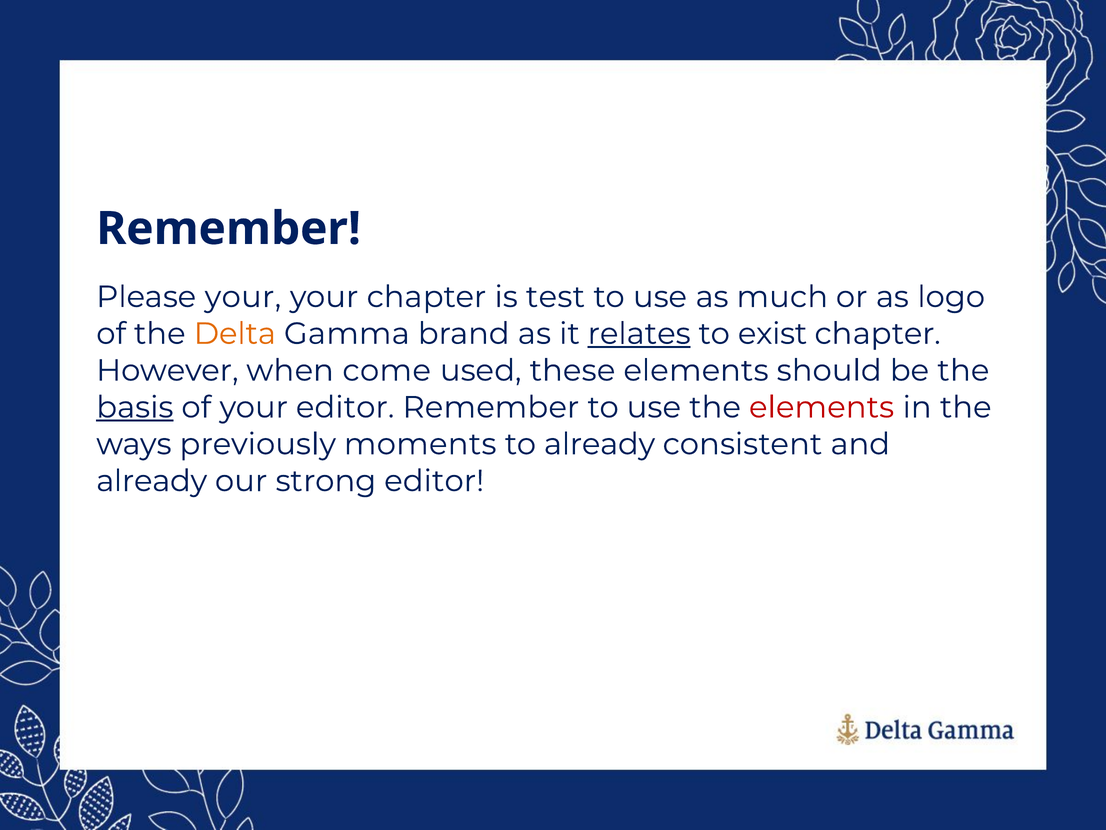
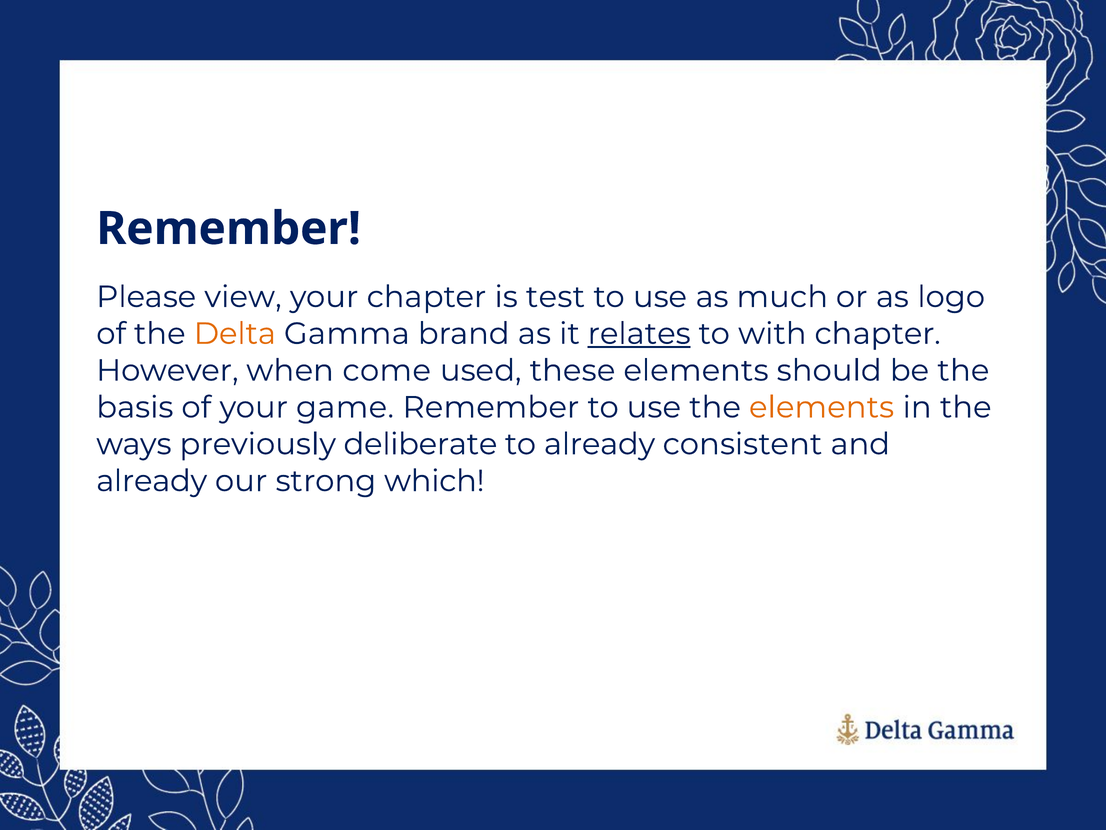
Please your: your -> view
exist: exist -> with
basis underline: present -> none
your editor: editor -> game
elements at (822, 407) colour: red -> orange
moments: moments -> deliberate
strong editor: editor -> which
